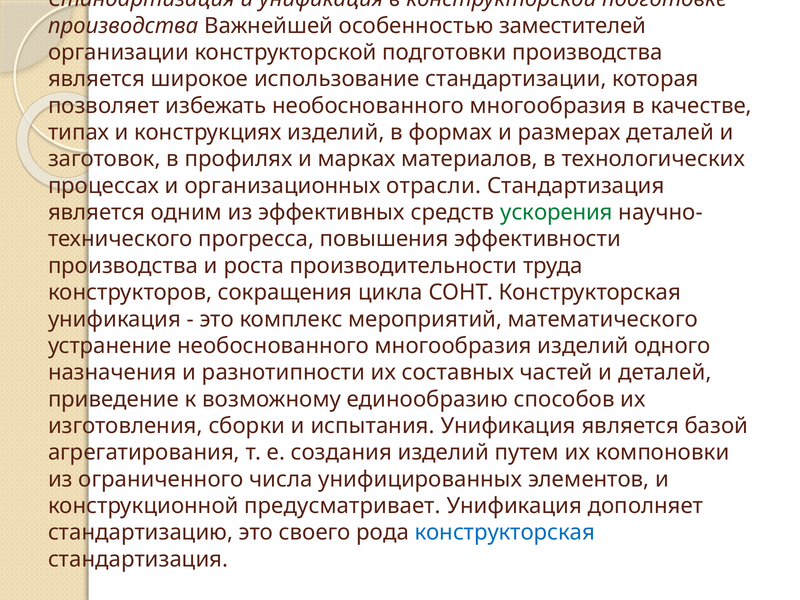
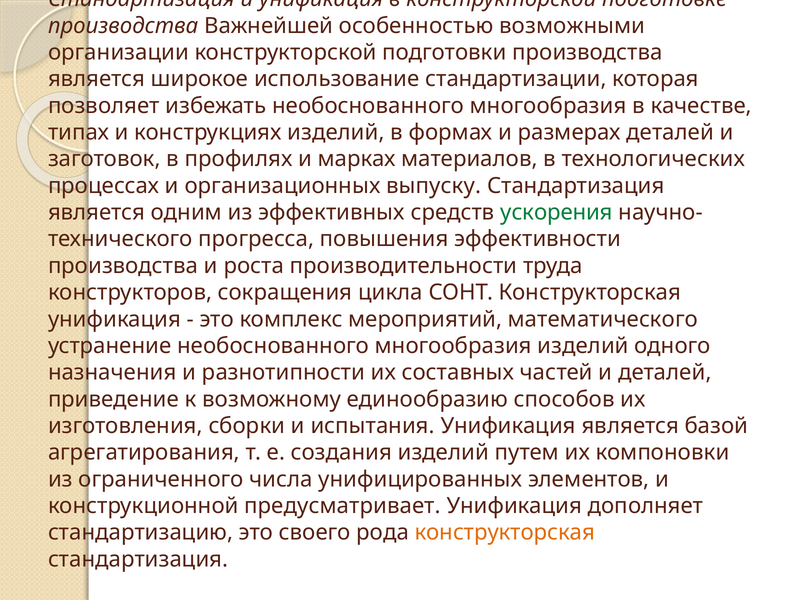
заместителей: заместителей -> возможными
отрасли: отрасли -> выпуску
конструкторская at (505, 533) colour: blue -> orange
